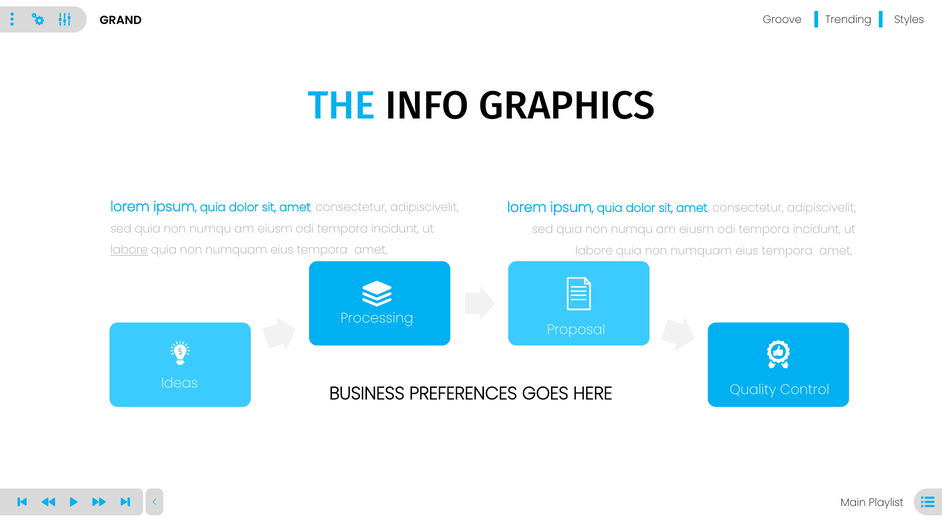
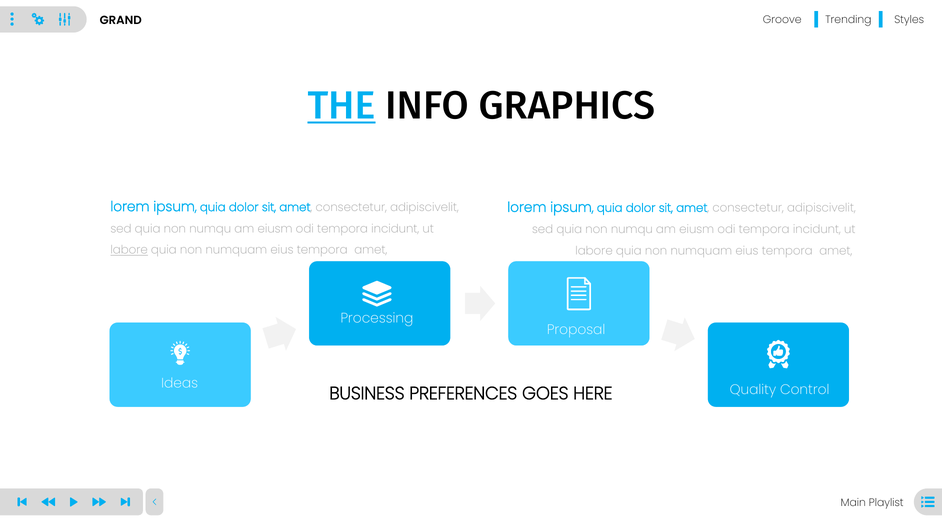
THE underline: none -> present
